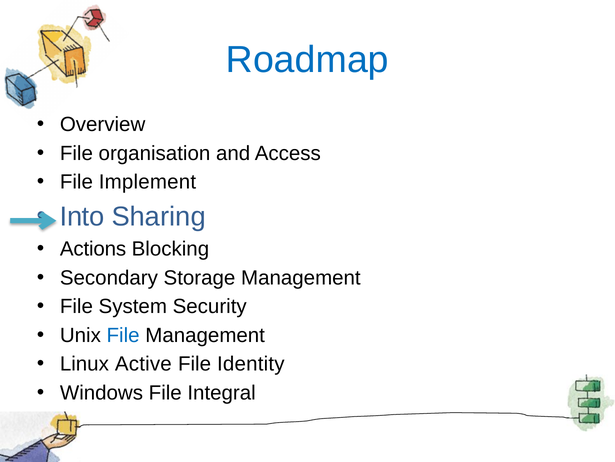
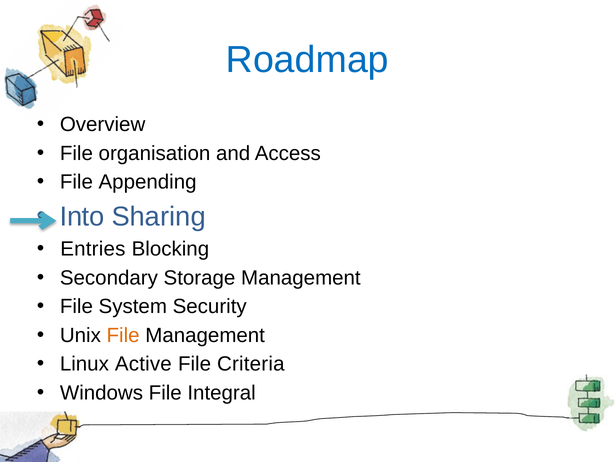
Implement: Implement -> Appending
Actions: Actions -> Entries
File at (123, 335) colour: blue -> orange
Identity: Identity -> Criteria
